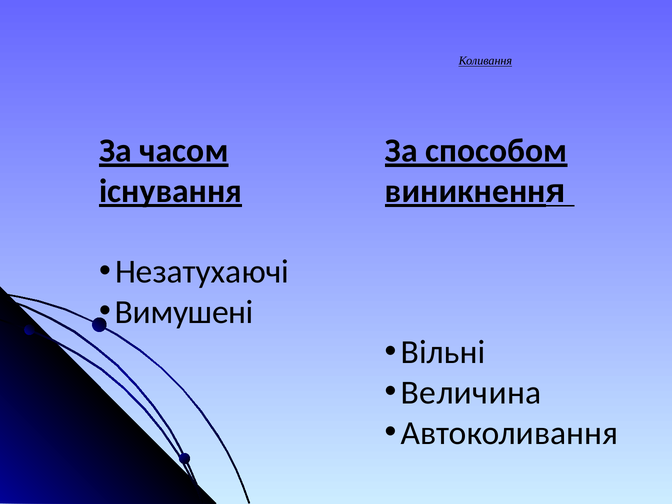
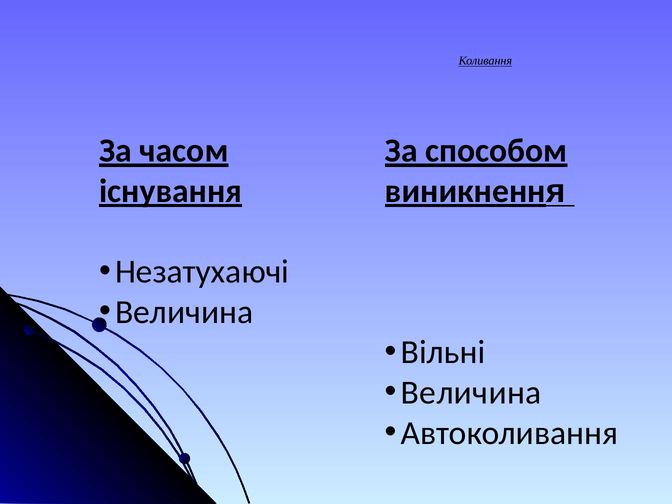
Вимушені at (184, 312): Вимушені -> Величина
